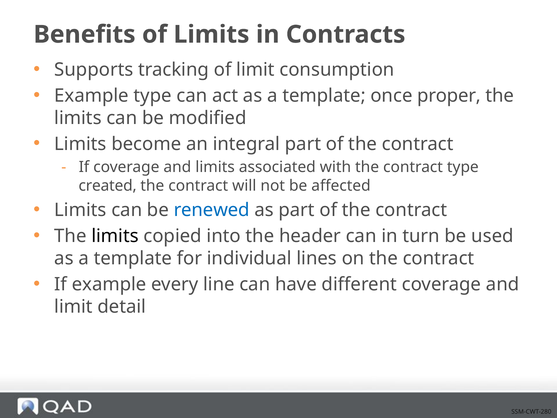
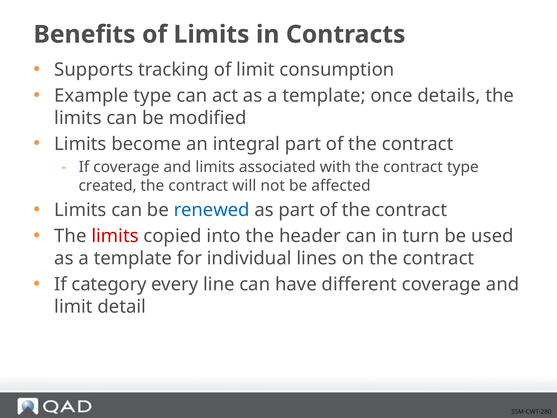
proper: proper -> details
limits at (115, 236) colour: black -> red
If example: example -> category
